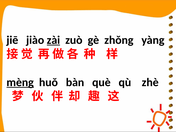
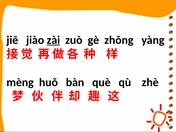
mèng underline: present -> none
